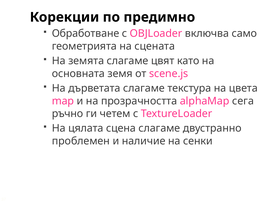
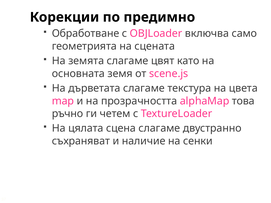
сега: сега -> това
проблемен: проблемен -> съхраняват
